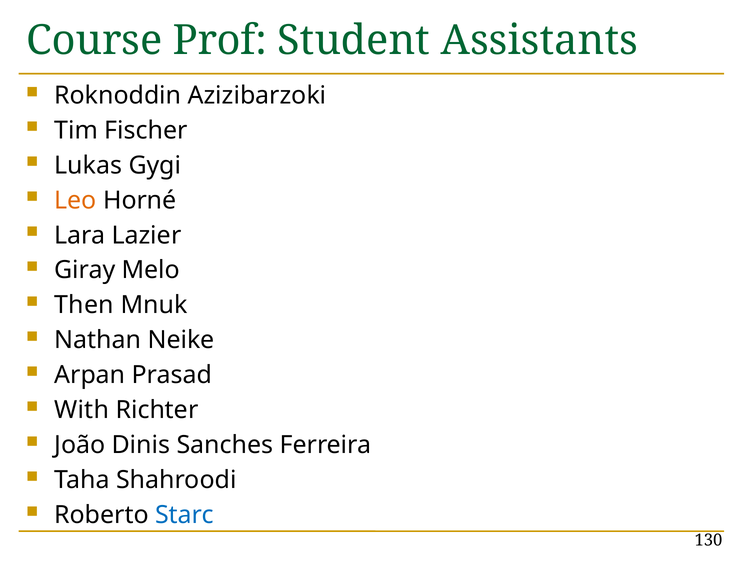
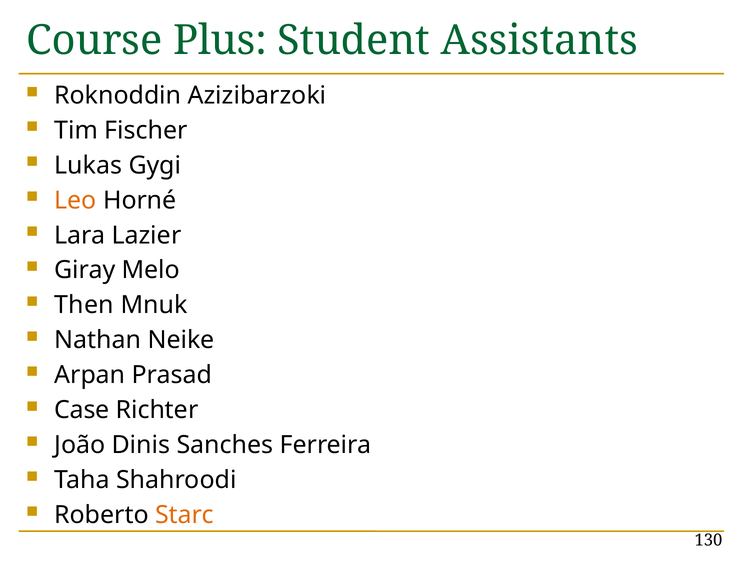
Prof: Prof -> Plus
With: With -> Case
Starc colour: blue -> orange
